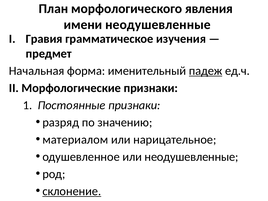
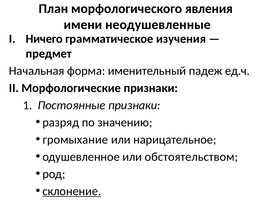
Гравия: Гравия -> Ничего
падеж underline: present -> none
материалом: материалом -> громыхание
или неодушевленные: неодушевленные -> обстоятельством
